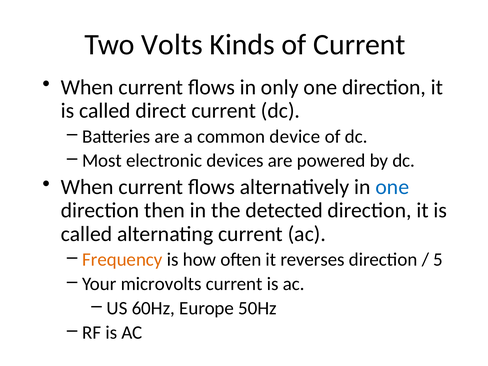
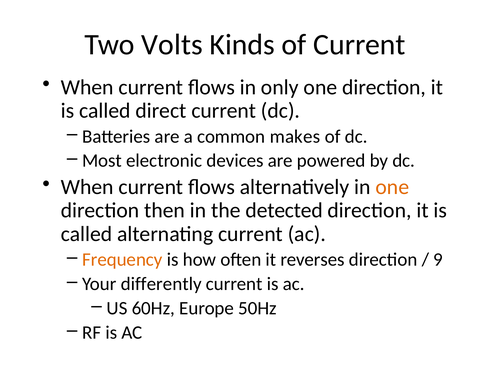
device: device -> makes
one at (392, 187) colour: blue -> orange
5: 5 -> 9
microvolts: microvolts -> differently
